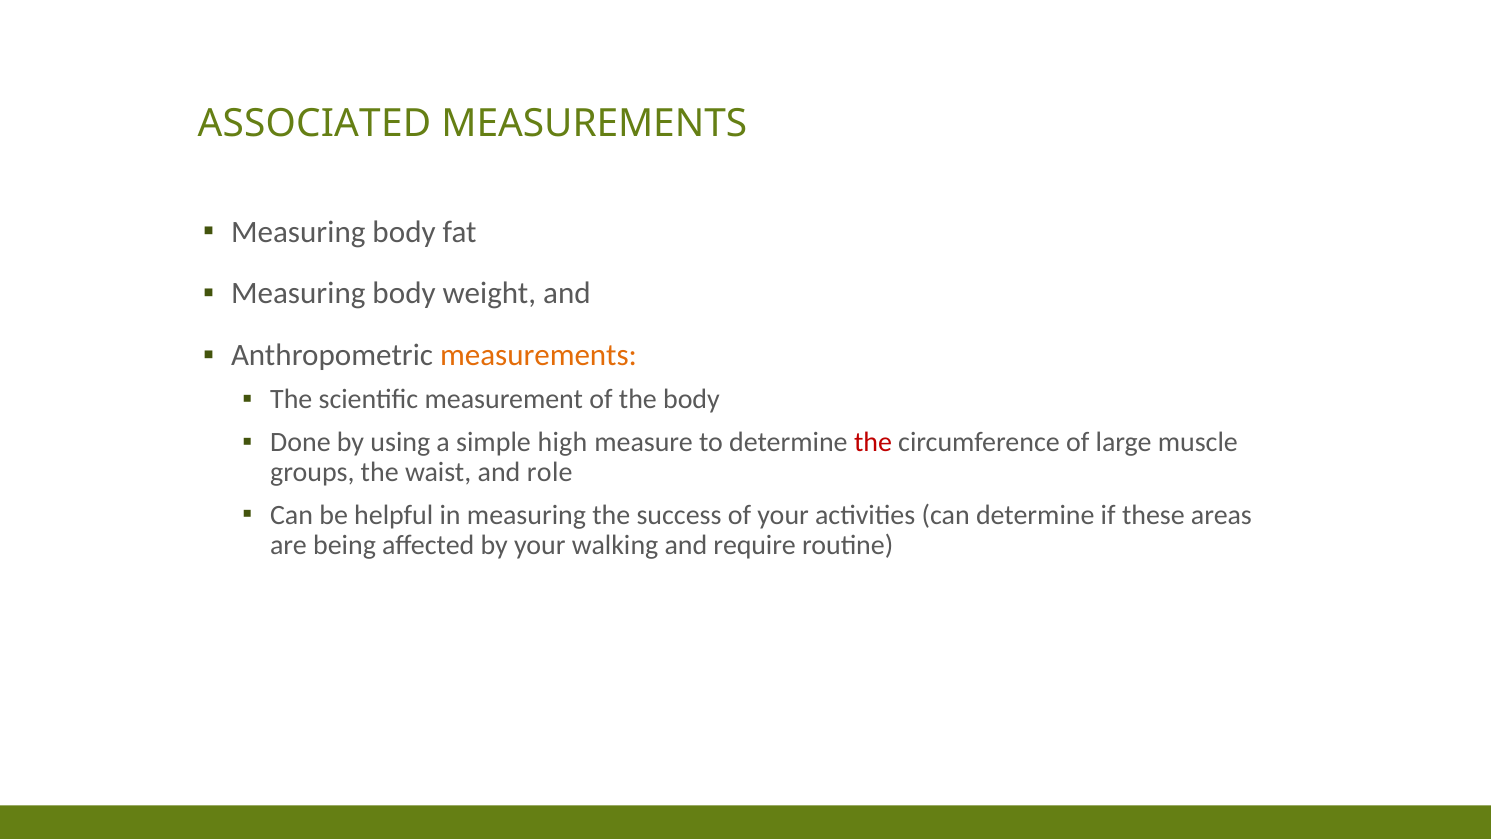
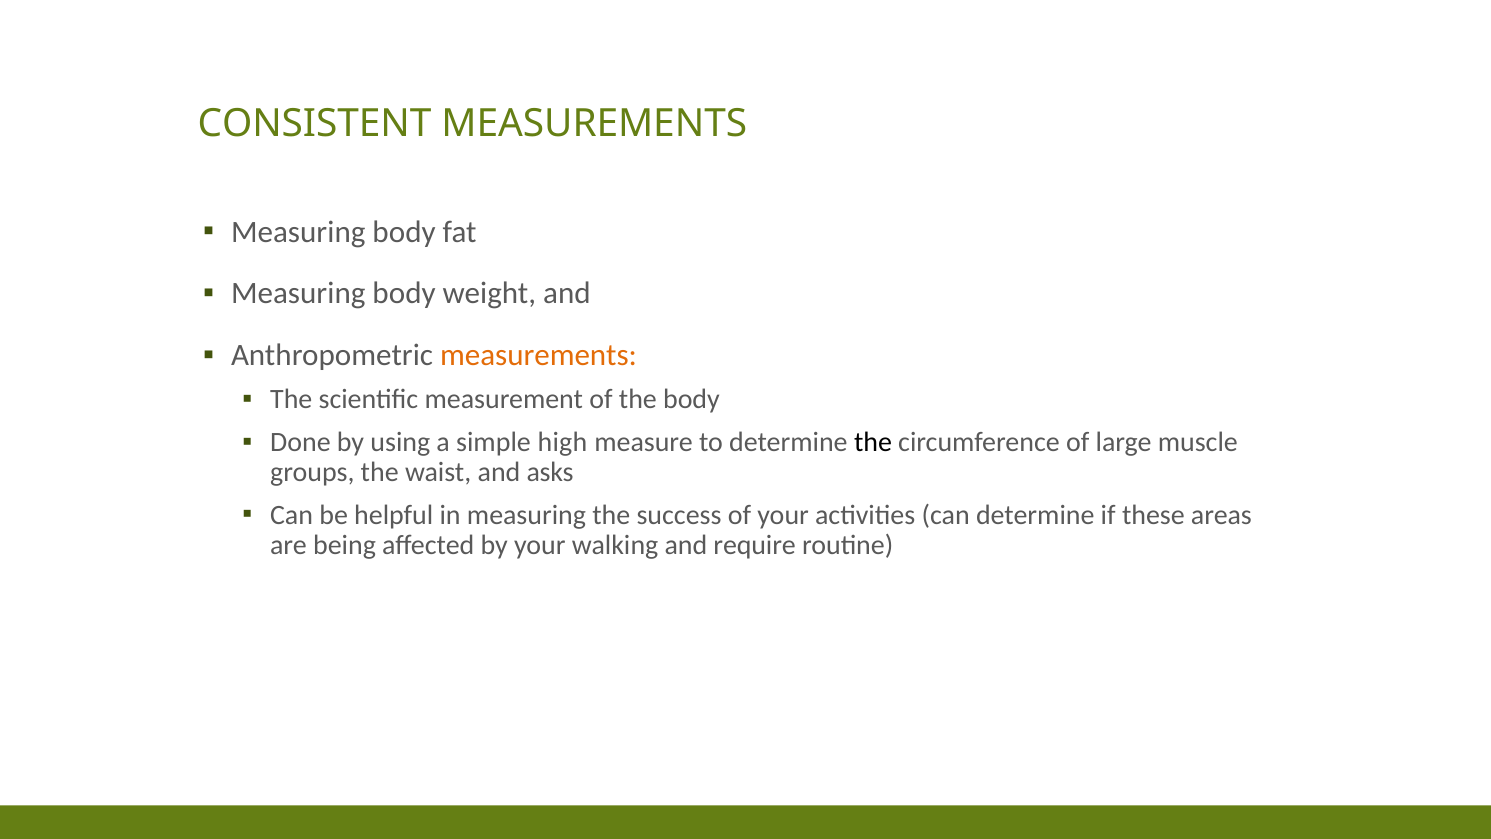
ASSOCIATED: ASSOCIATED -> CONSISTENT
the at (873, 442) colour: red -> black
role: role -> asks
